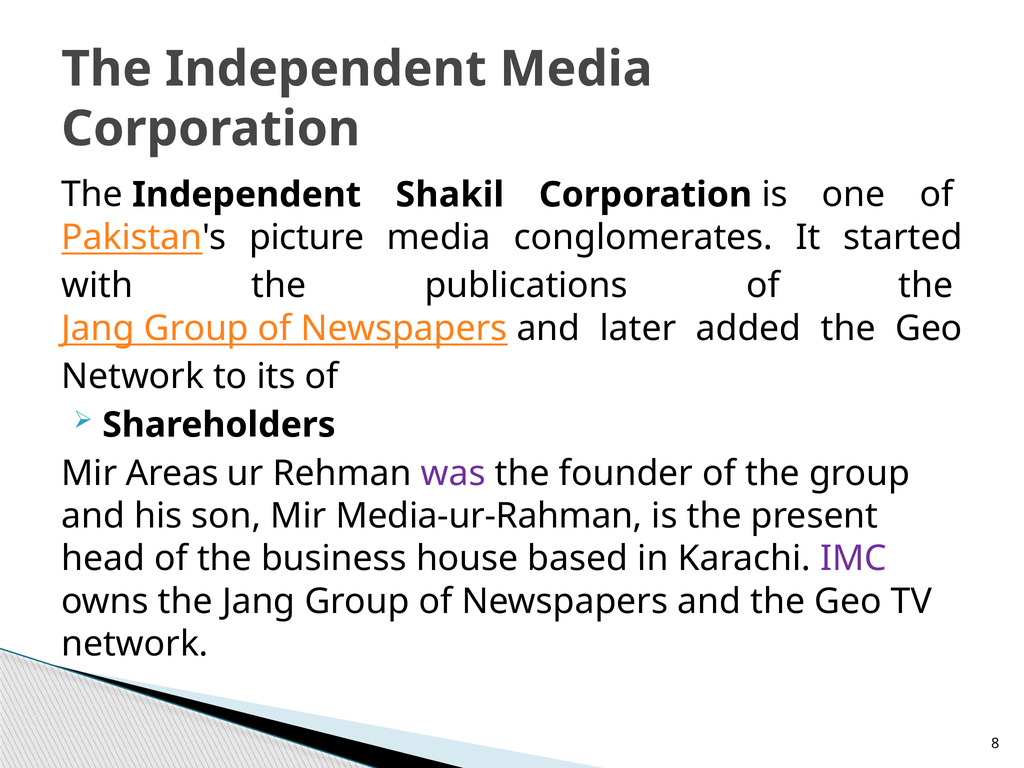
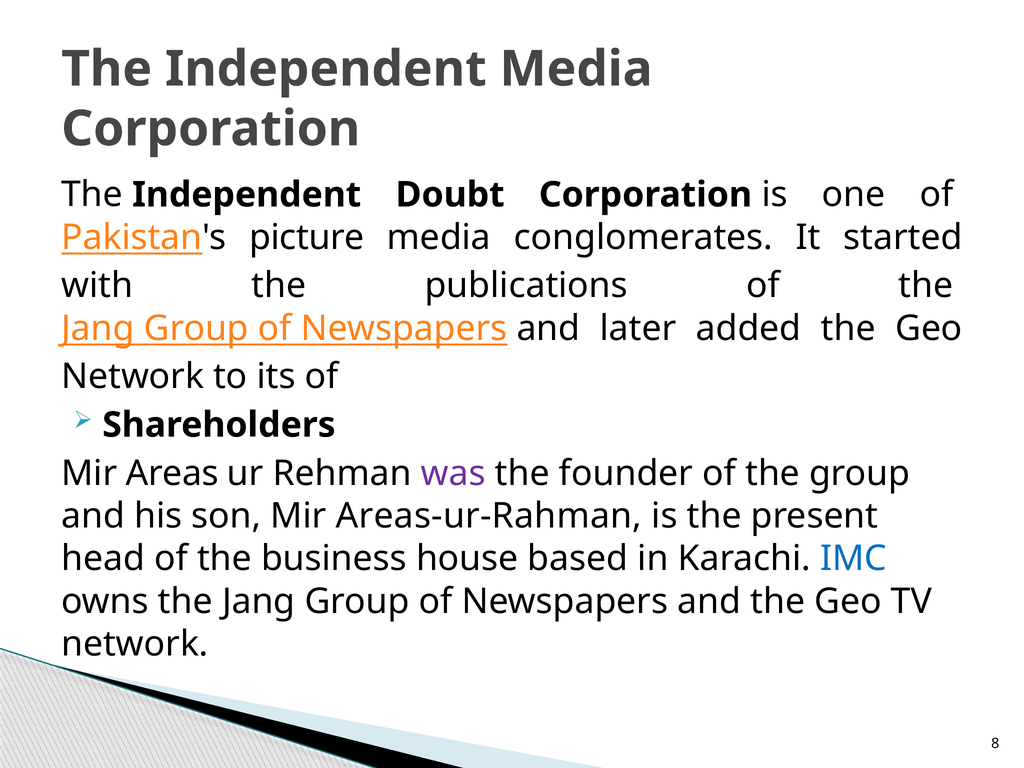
Shakil: Shakil -> Doubt
Media-ur-Rahman: Media-ur-Rahman -> Areas-ur-Rahman
IMC colour: purple -> blue
